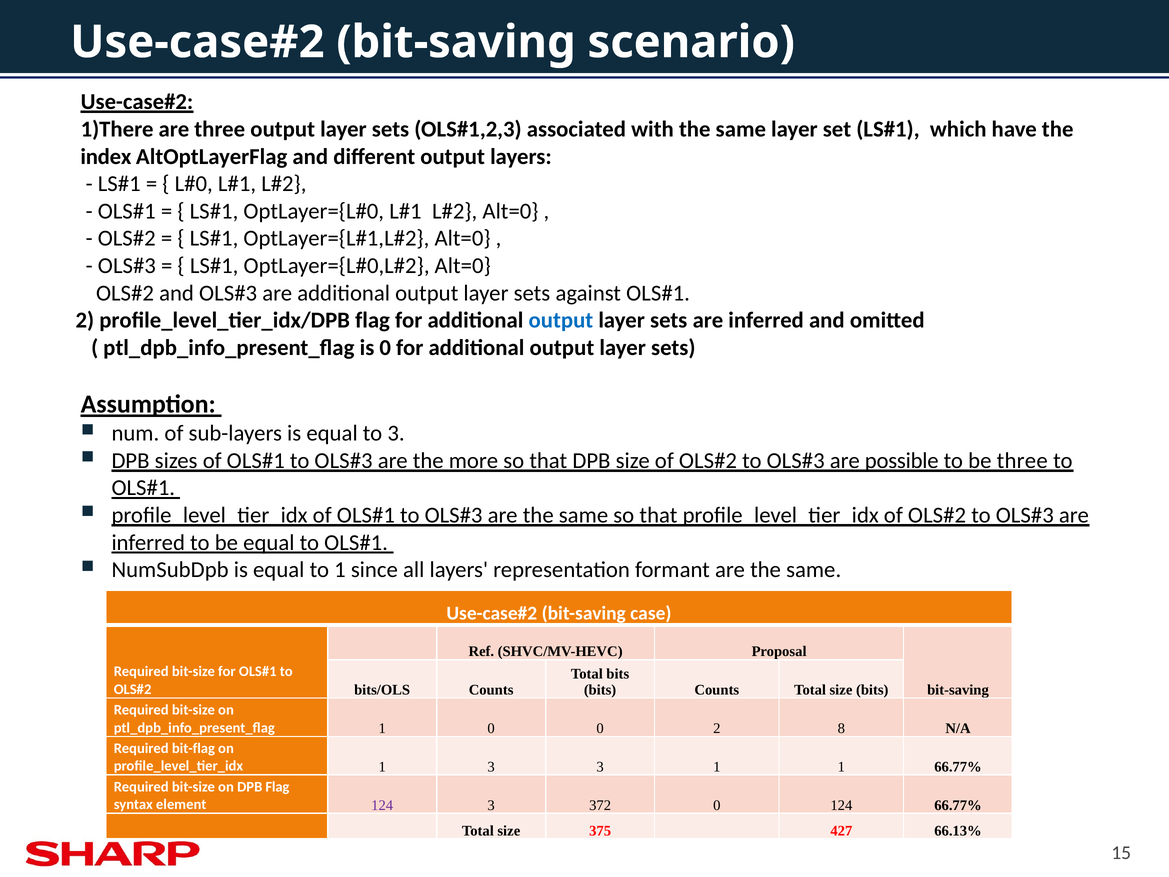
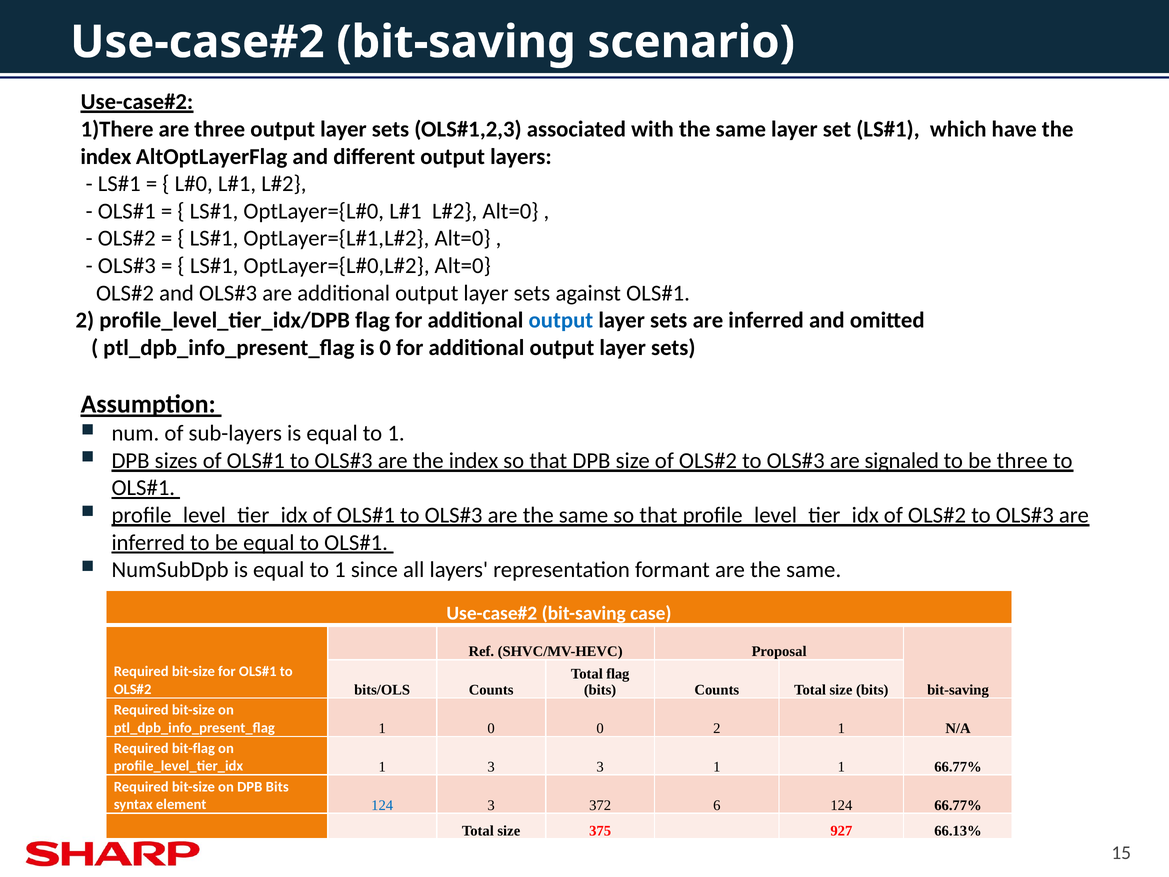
3 at (396, 433): 3 -> 1
are the more: more -> index
possible: possible -> signaled
Total bits: bits -> flag
2 8: 8 -> 1
DPB Flag: Flag -> Bits
124 at (382, 805) colour: purple -> blue
372 0: 0 -> 6
427: 427 -> 927
